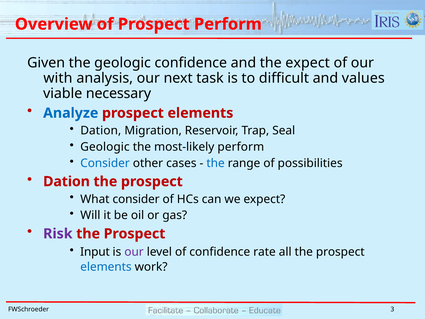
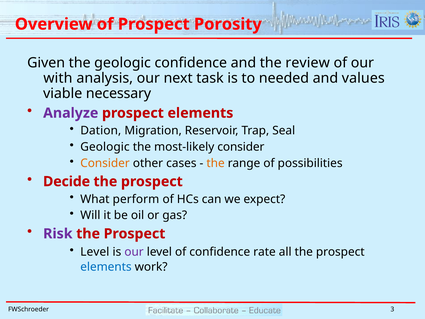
Prospect Perform: Perform -> Porosity
the expect: expect -> review
difficult: difficult -> needed
Analyze colour: blue -> purple
most-likely perform: perform -> consider
Consider at (105, 163) colour: blue -> orange
the at (216, 163) colour: blue -> orange
Dation at (67, 181): Dation -> Decide
What consider: consider -> perform
Input at (95, 252): Input -> Level
